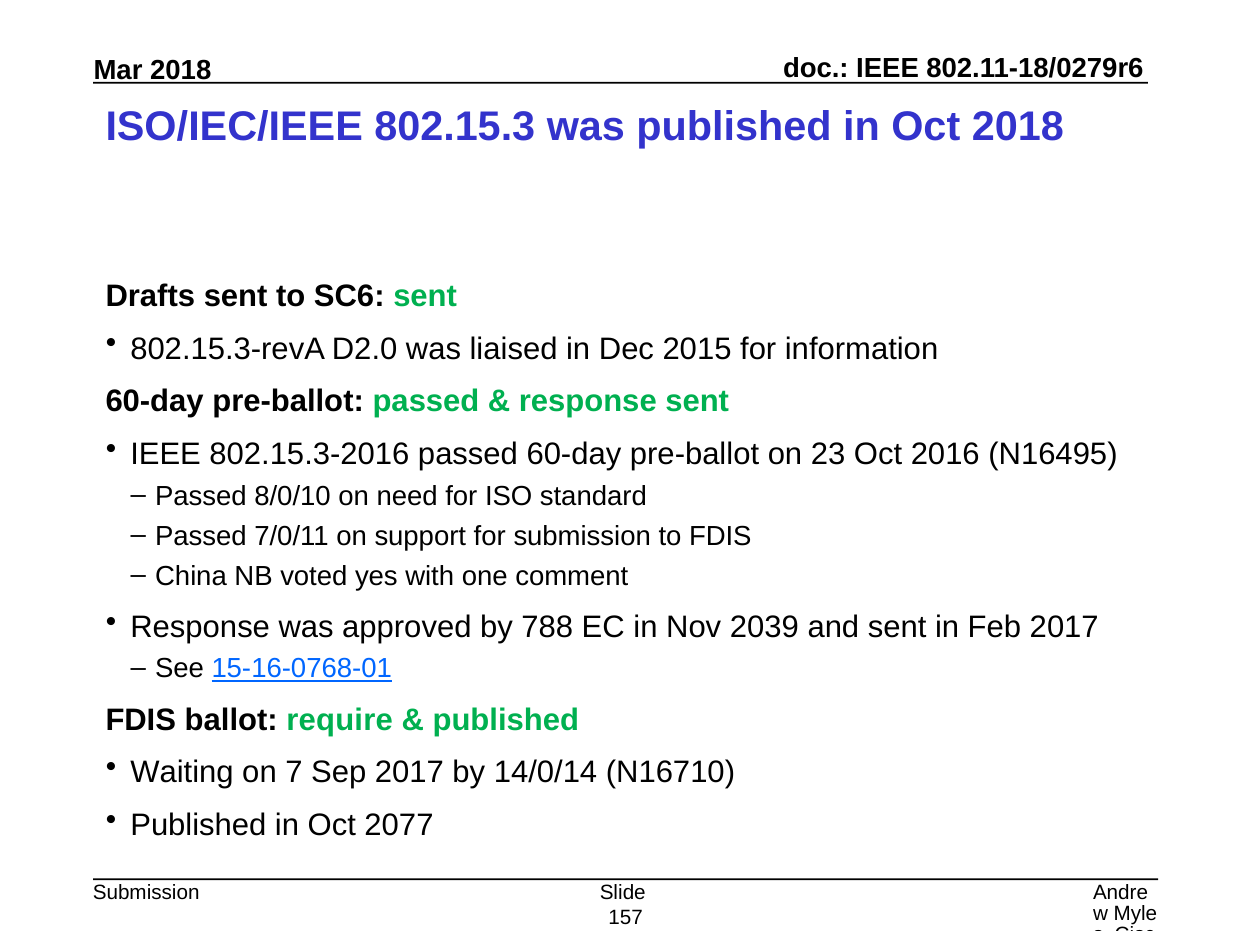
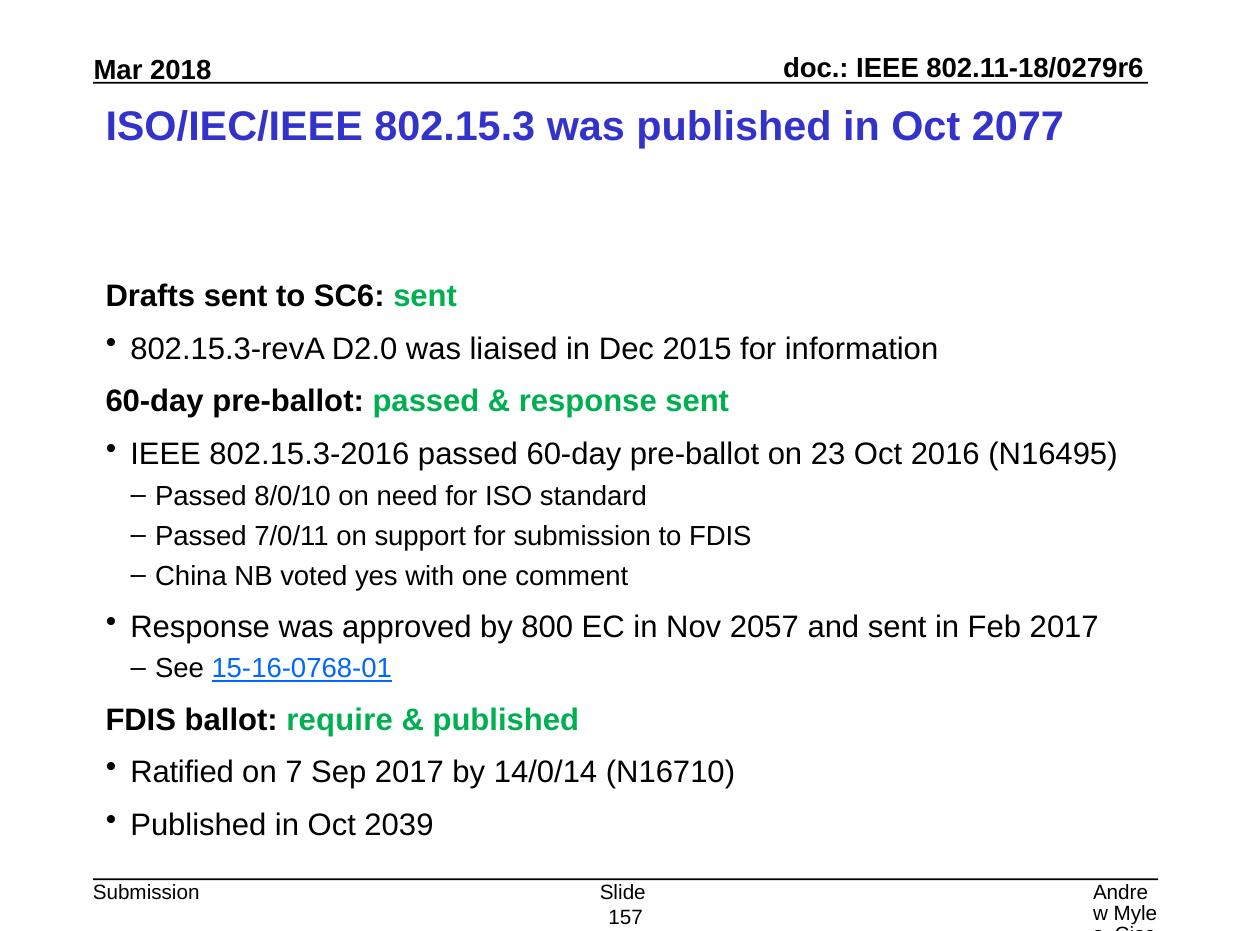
Oct 2018: 2018 -> 2077
788: 788 -> 800
2039: 2039 -> 2057
Waiting: Waiting -> Ratified
2077: 2077 -> 2039
